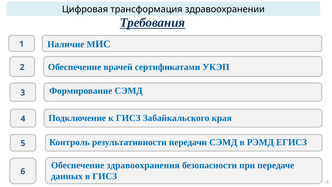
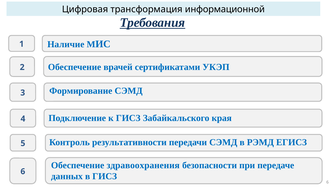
здравоохранении: здравоохранении -> информационной
